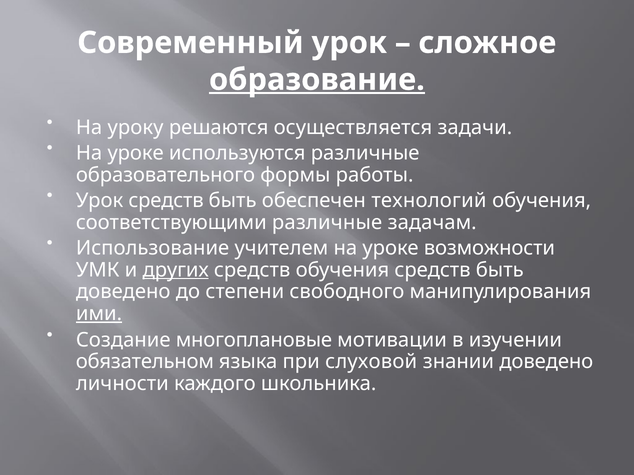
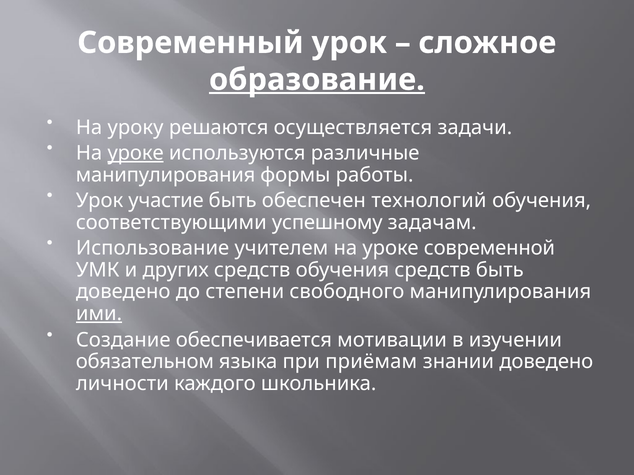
уроке at (136, 153) underline: none -> present
образовательного at (166, 175): образовательного -> манипулирования
Урок средств: средств -> участие
соответствующими различные: различные -> успешному
возможности: возможности -> современной
других underline: present -> none
многоплановые: многоплановые -> обеспечивается
слуховой: слуховой -> приёмам
